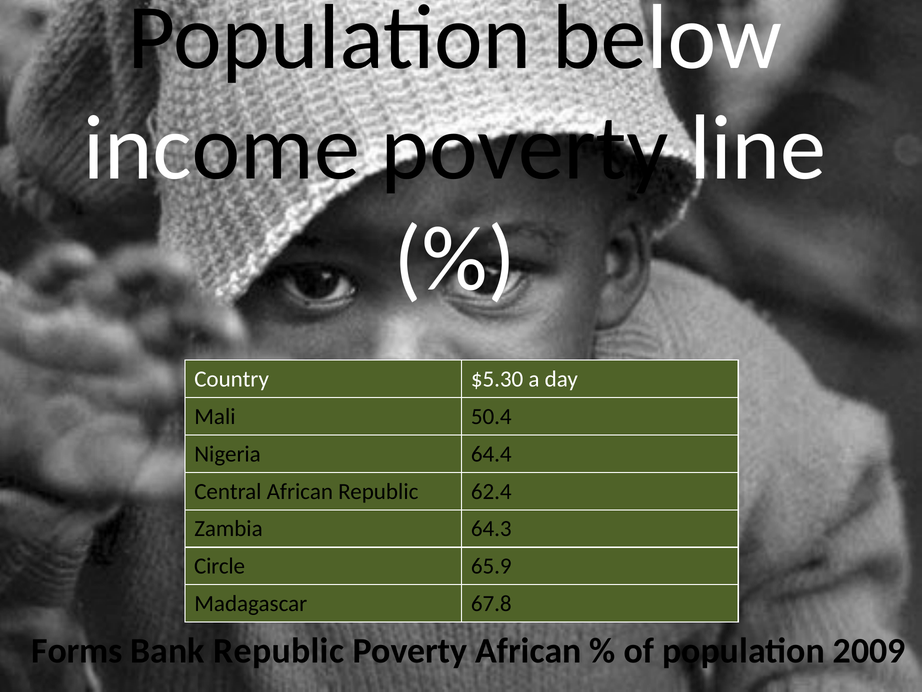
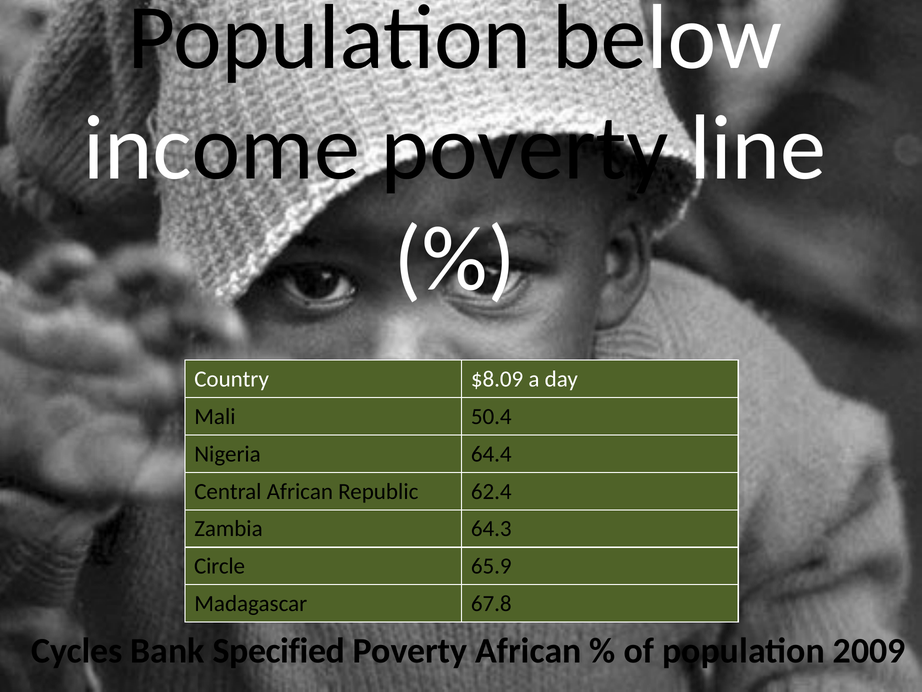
$5.30: $5.30 -> $8.09
Forms: Forms -> Cycles
Bank Republic: Republic -> Specified
